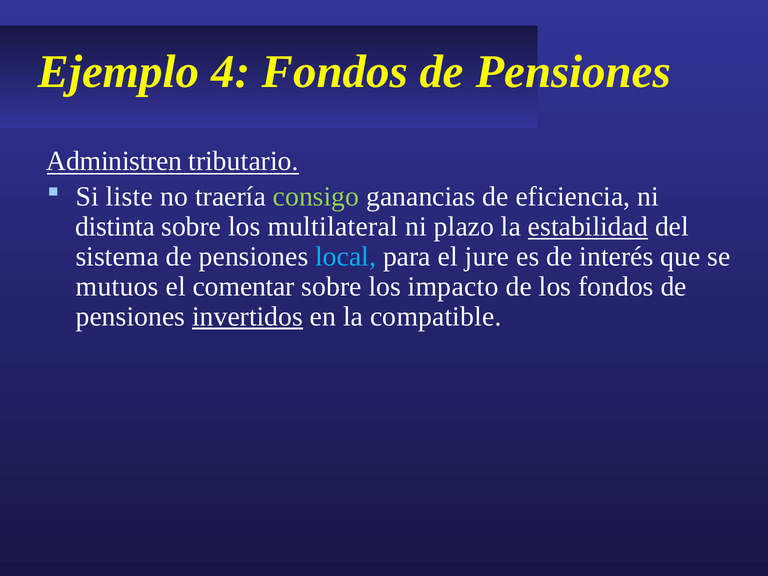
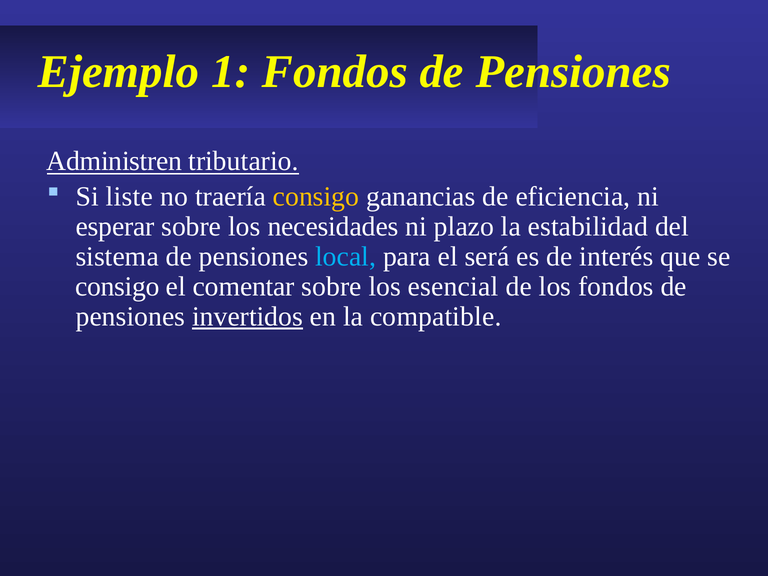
4: 4 -> 1
consigo at (316, 197) colour: light green -> yellow
distinta: distinta -> esperar
multilateral: multilateral -> necesidades
estabilidad underline: present -> none
jure: jure -> será
mutuos at (117, 287): mutuos -> consigo
impacto: impacto -> esencial
